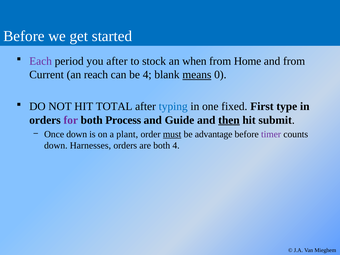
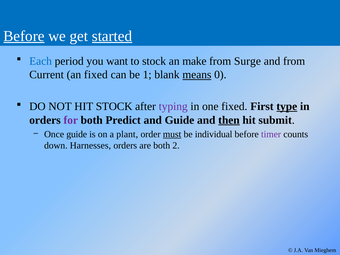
Before at (24, 36) underline: none -> present
started underline: none -> present
Each colour: purple -> blue
you after: after -> want
when: when -> make
Home: Home -> Surge
an reach: reach -> fixed
be 4: 4 -> 1
HIT TOTAL: TOTAL -> STOCK
typing colour: blue -> purple
type underline: none -> present
Process: Process -> Predict
Once down: down -> guide
advantage: advantage -> individual
both 4: 4 -> 2
